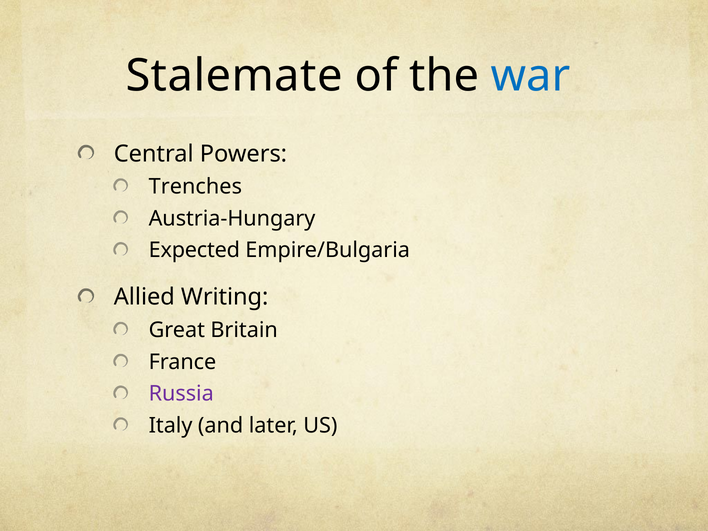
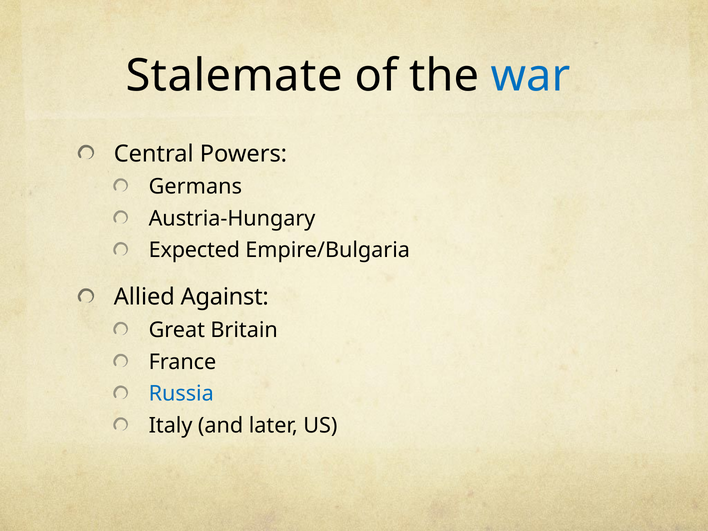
Trenches: Trenches -> Germans
Writing: Writing -> Against
Russia colour: purple -> blue
